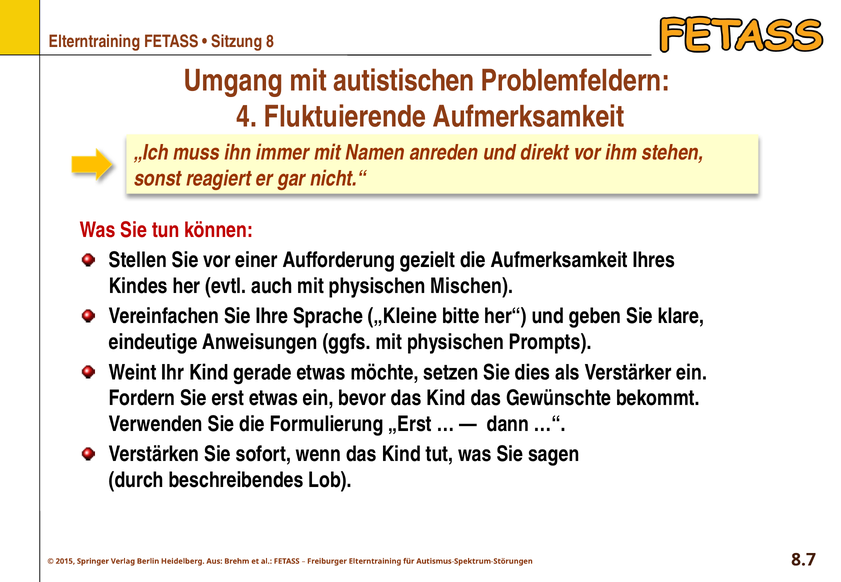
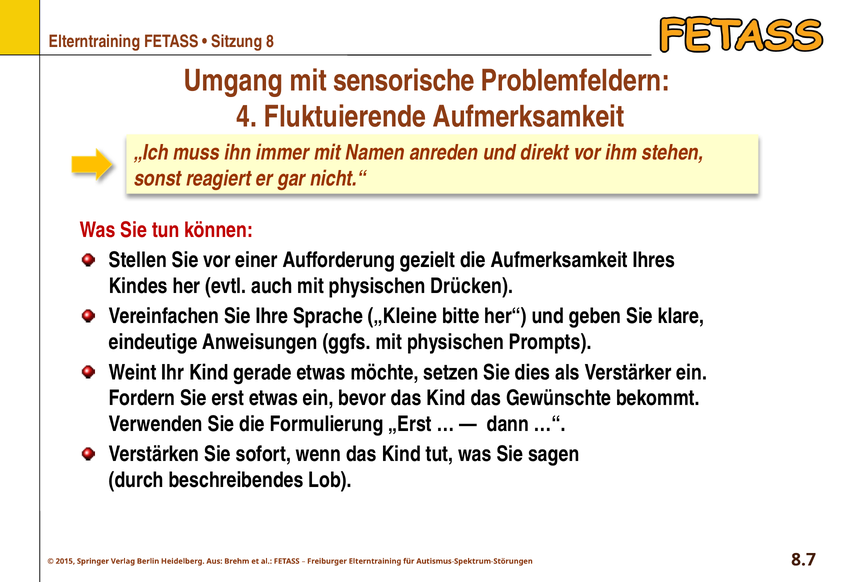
autistischen: autistischen -> sensorische
Mischen: Mischen -> Drücken
